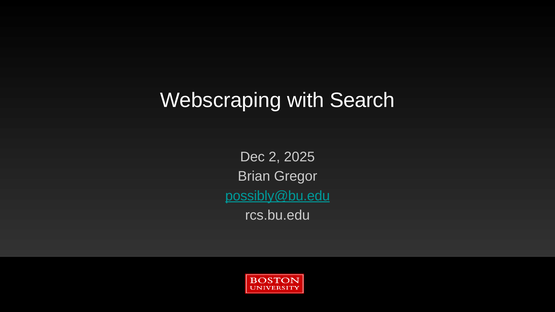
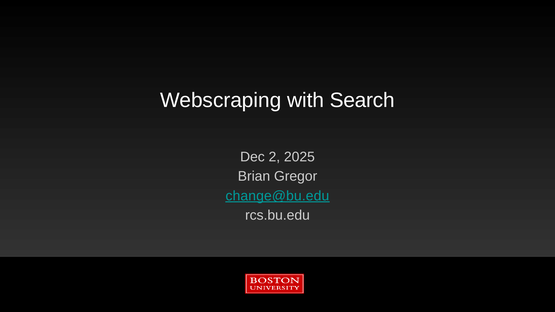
possibly@bu.edu: possibly@bu.edu -> change@bu.edu
